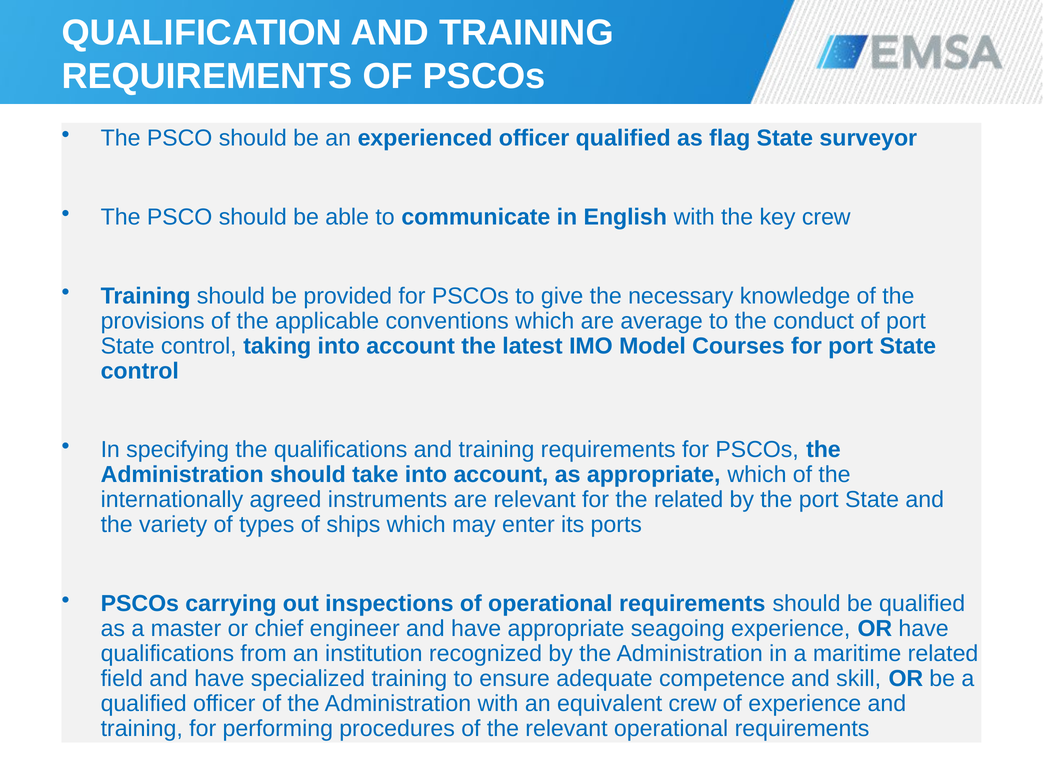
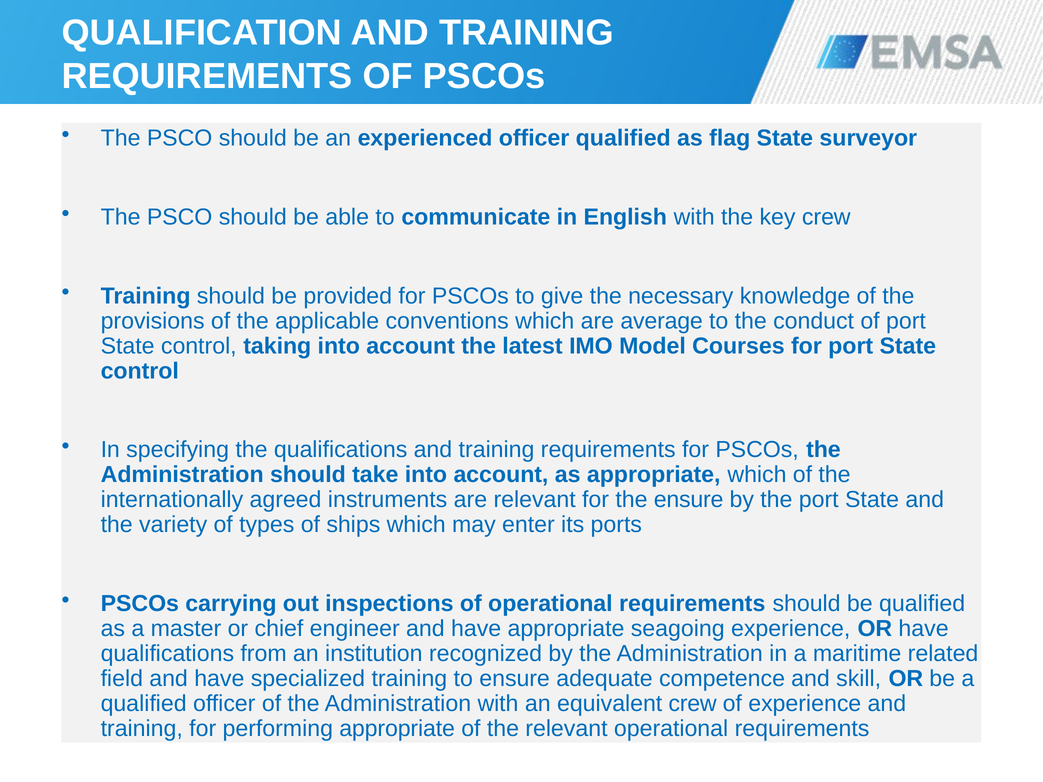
the related: related -> ensure
performing procedures: procedures -> appropriate
